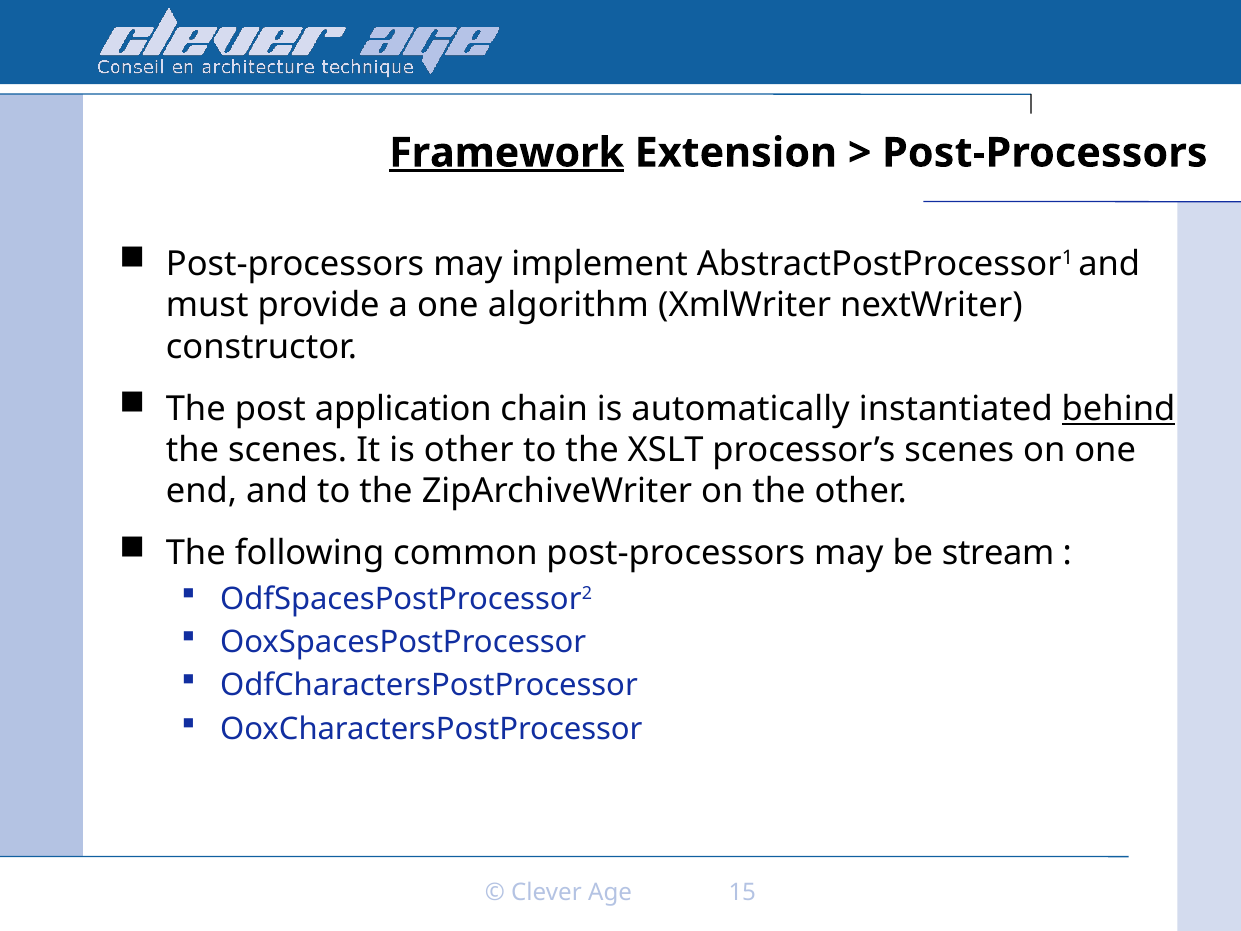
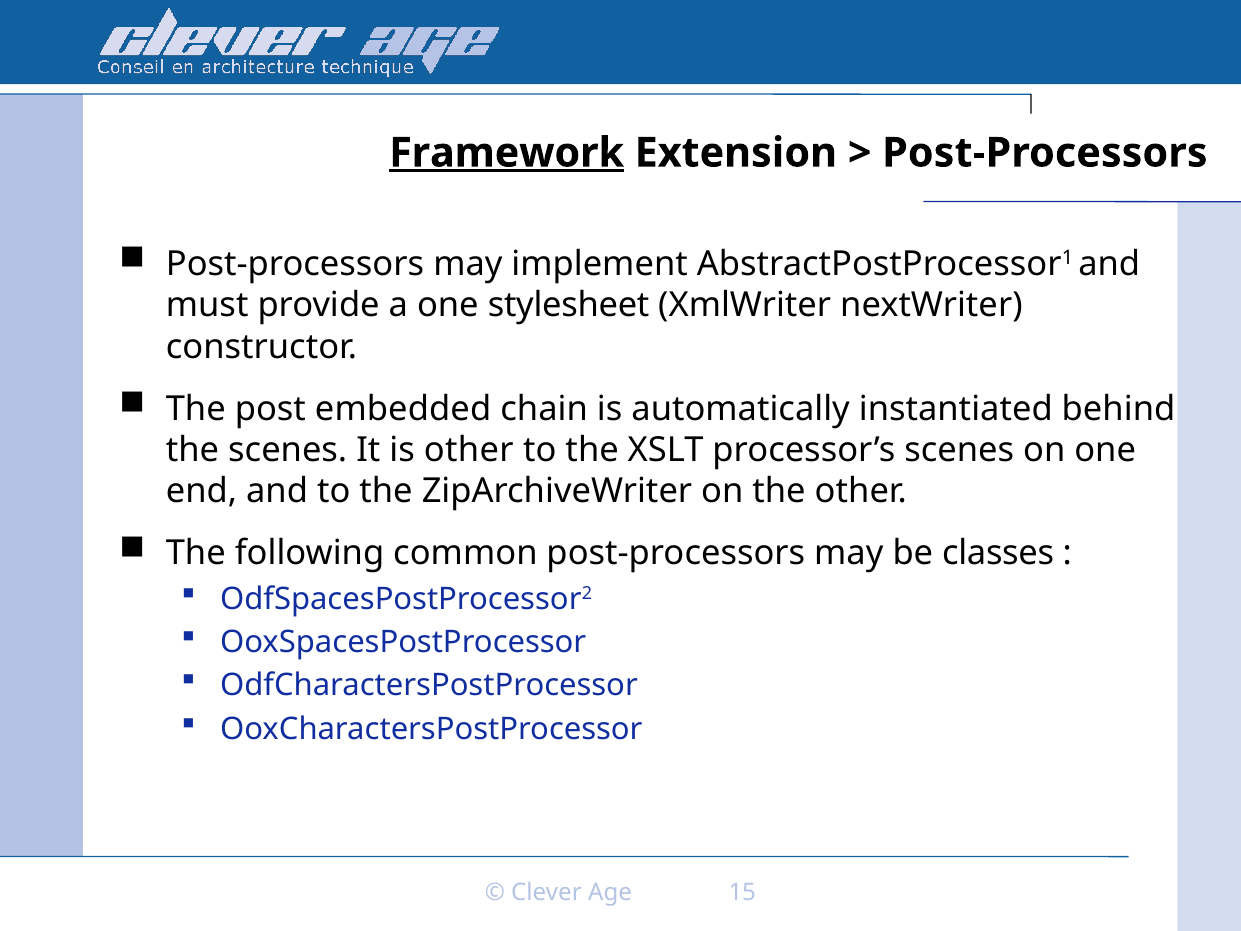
algorithm: algorithm -> stylesheet
application: application -> embedded
behind underline: present -> none
stream: stream -> classes
